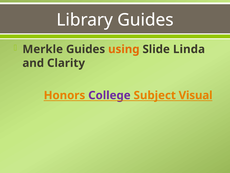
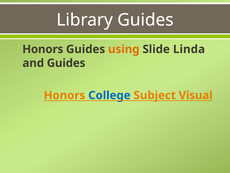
Merkle at (43, 49): Merkle -> Honors
and Clarity: Clarity -> Guides
College colour: purple -> blue
